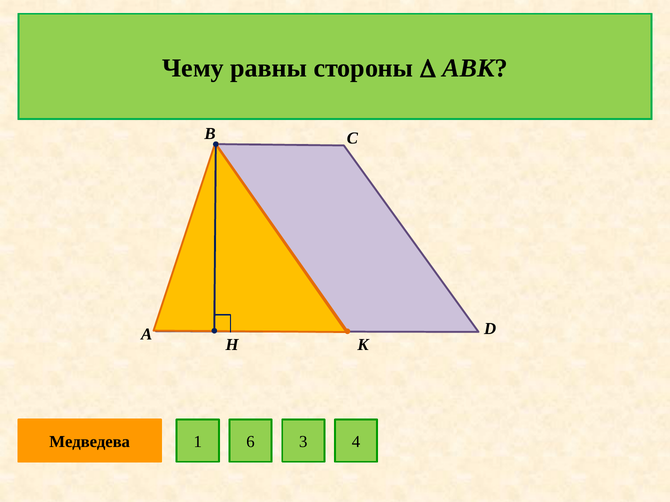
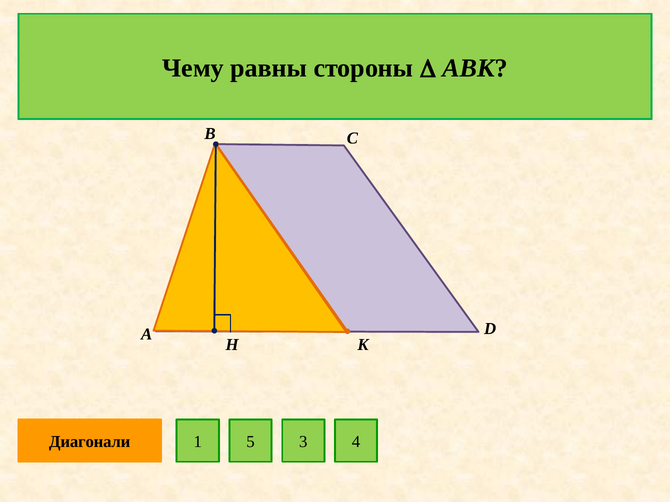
Медведева: Медведева -> Диагонали
6: 6 -> 5
